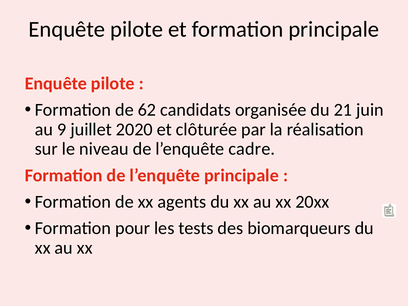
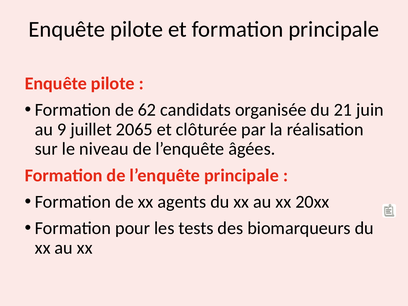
2020: 2020 -> 2065
cadre: cadre -> âgées
